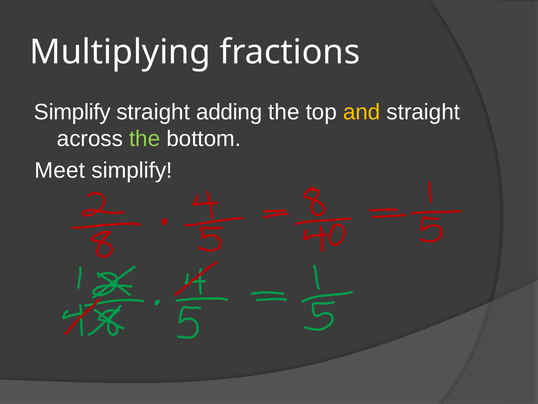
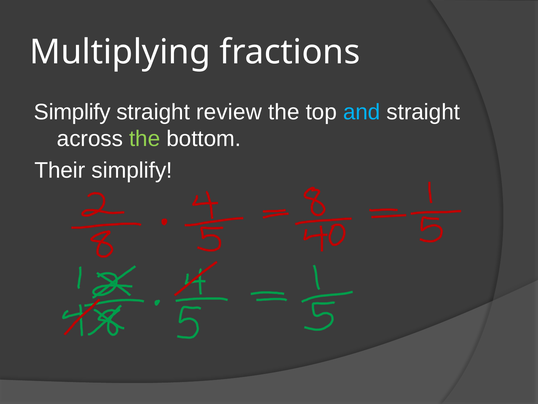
adding: adding -> review
and colour: yellow -> light blue
Meet: Meet -> Their
